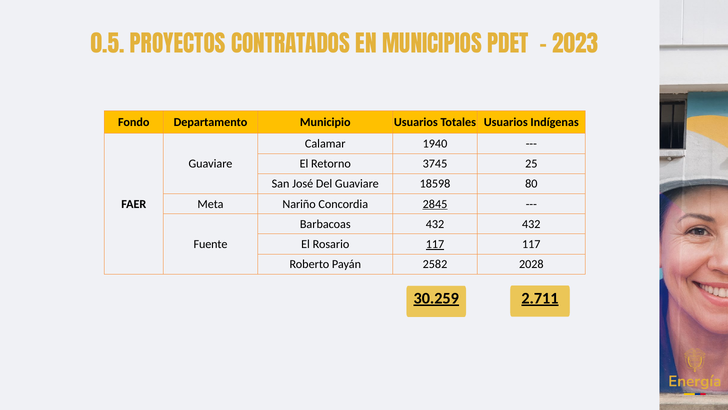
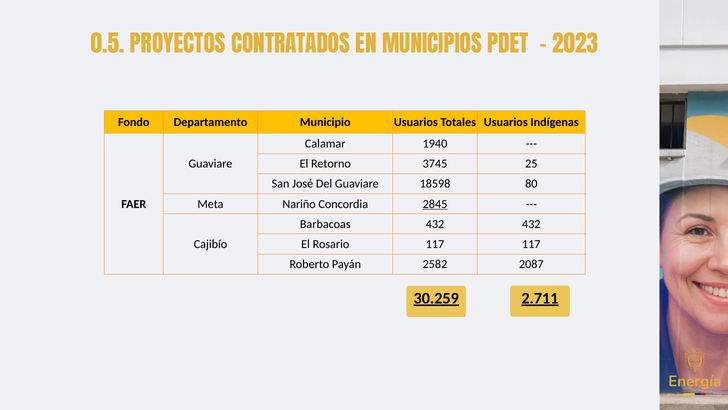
Fuente: Fuente -> Cajibío
117 at (435, 244) underline: present -> none
2028: 2028 -> 2087
